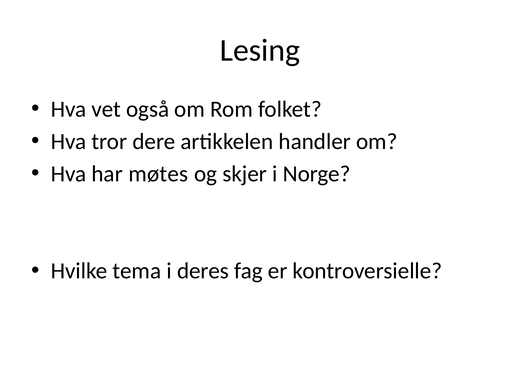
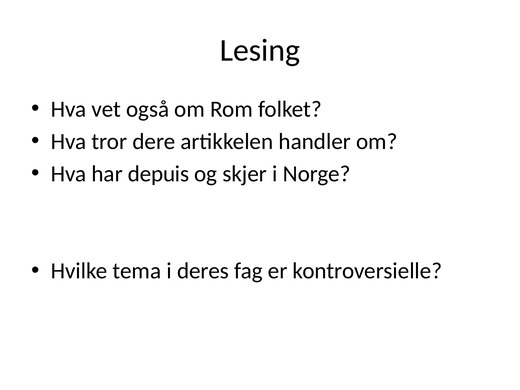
møtes: møtes -> depuis
